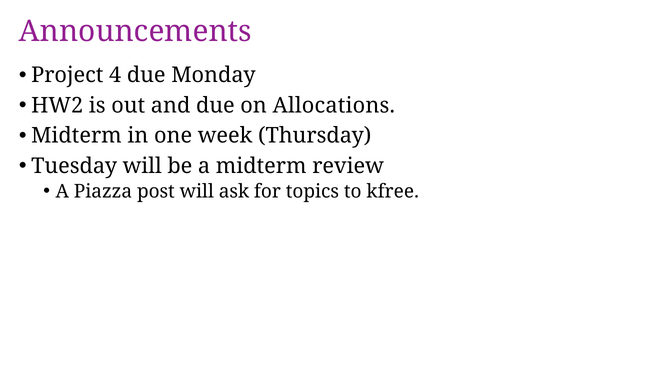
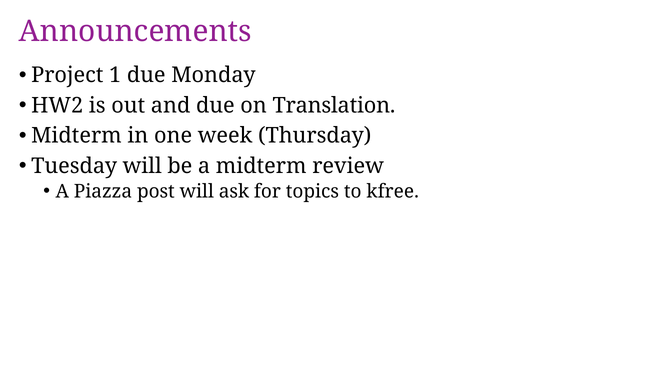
4: 4 -> 1
Allocations: Allocations -> Translation
